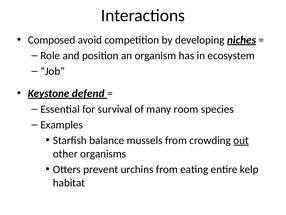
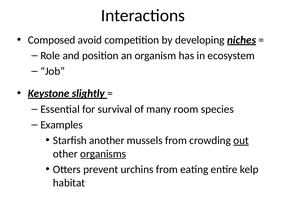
defend: defend -> slightly
balance: balance -> another
organisms underline: none -> present
